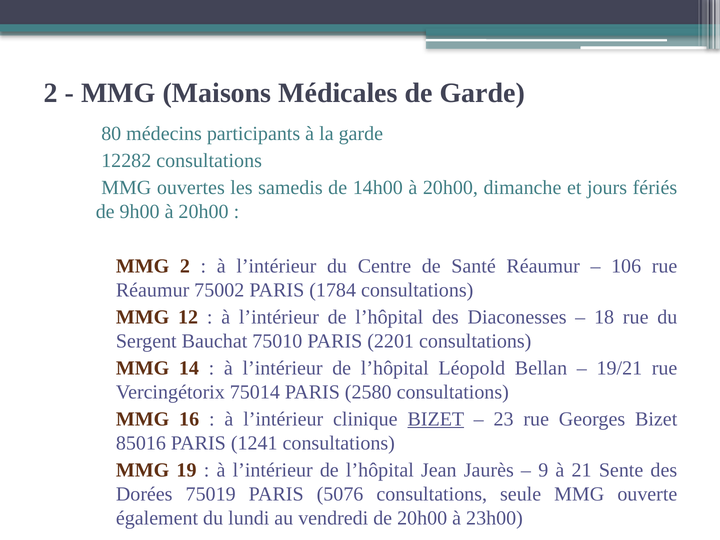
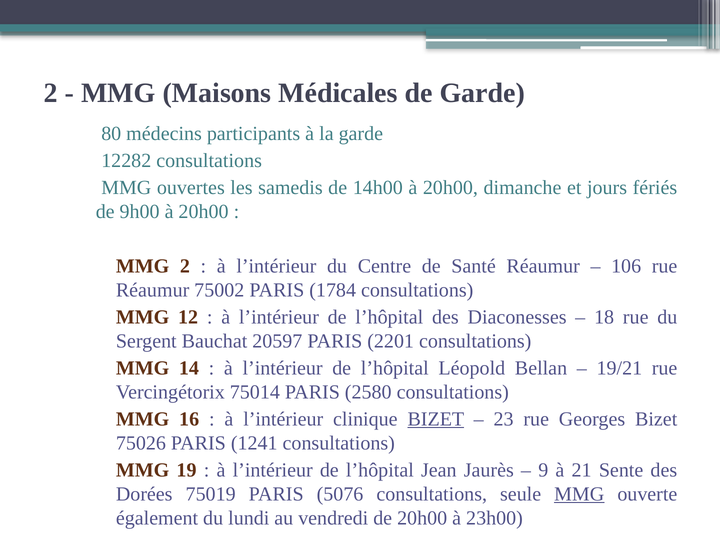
75010: 75010 -> 20597
85016: 85016 -> 75026
MMG at (579, 494) underline: none -> present
